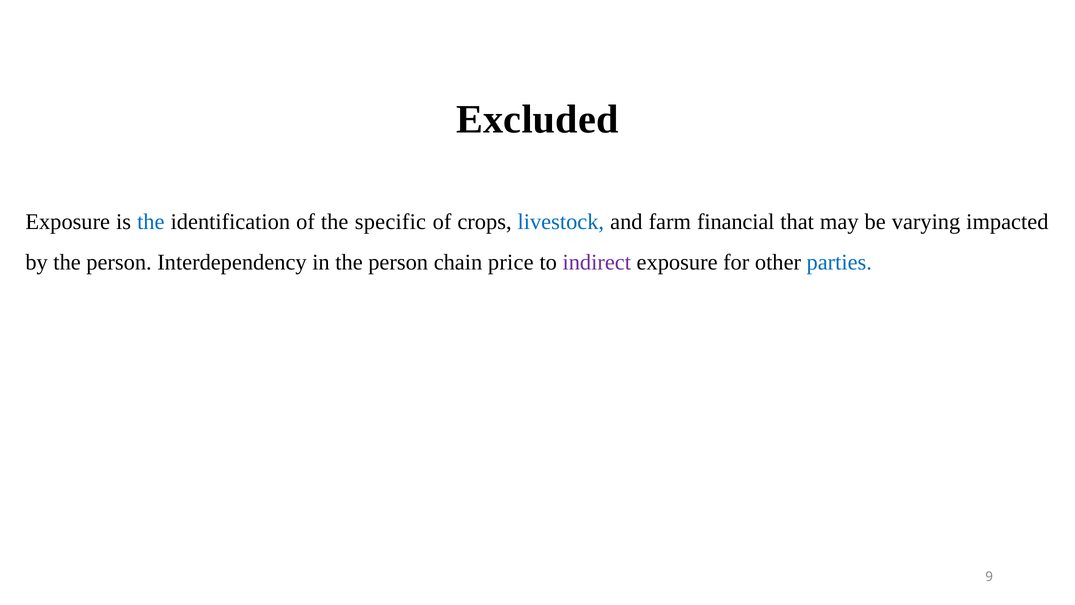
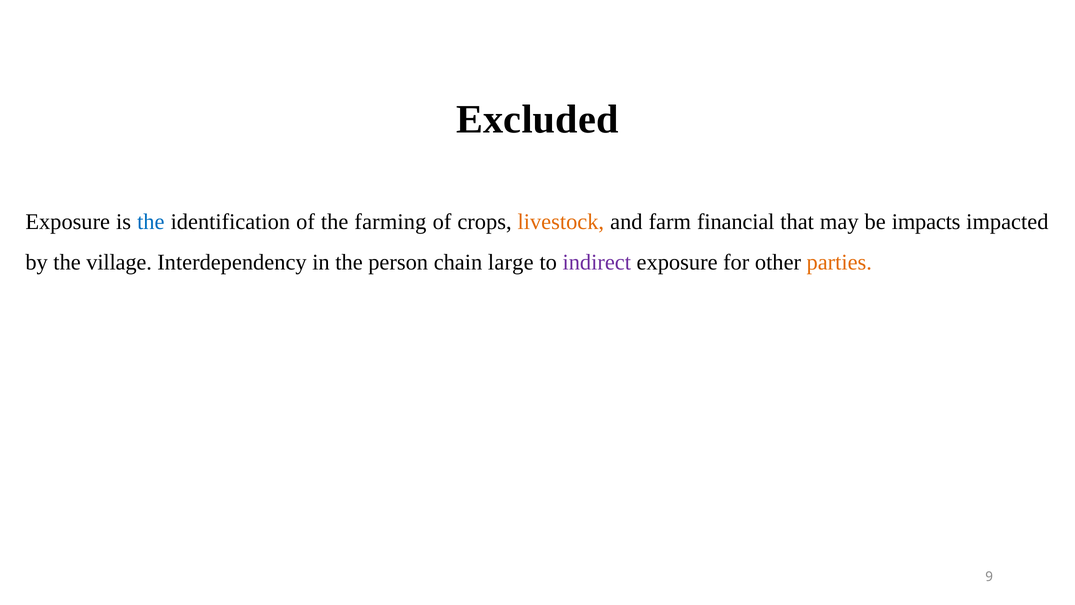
specific: specific -> farming
livestock colour: blue -> orange
varying: varying -> impacts
by the person: person -> village
price: price -> large
parties colour: blue -> orange
